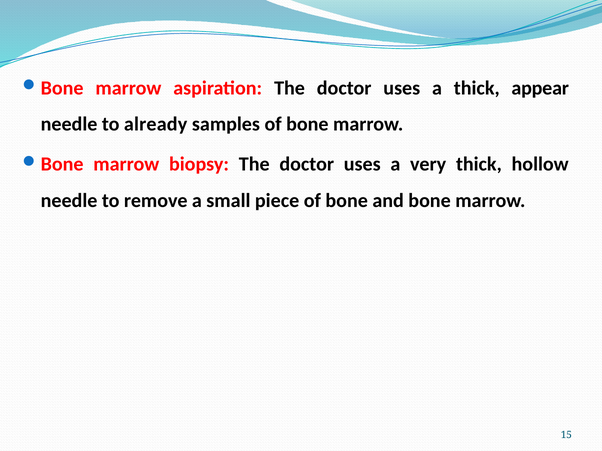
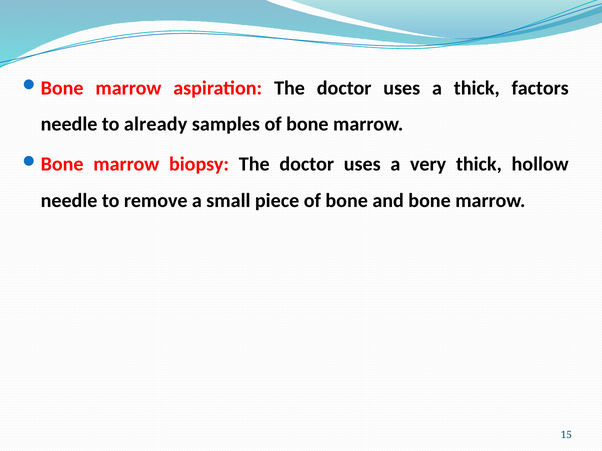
appear: appear -> factors
